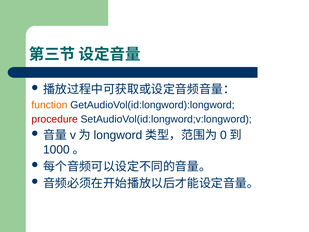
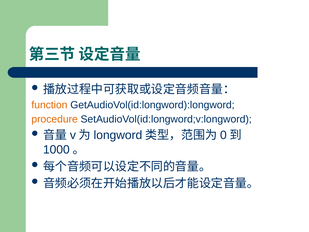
procedure colour: red -> orange
